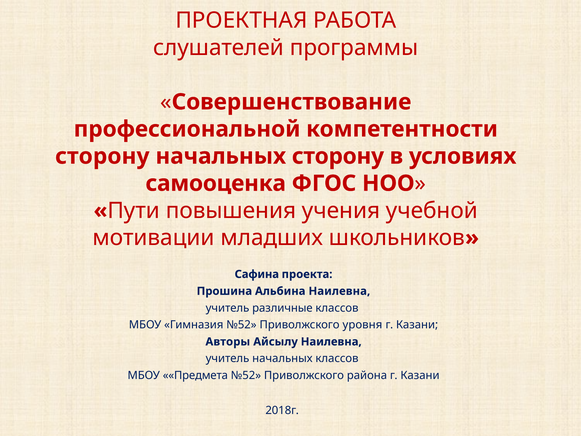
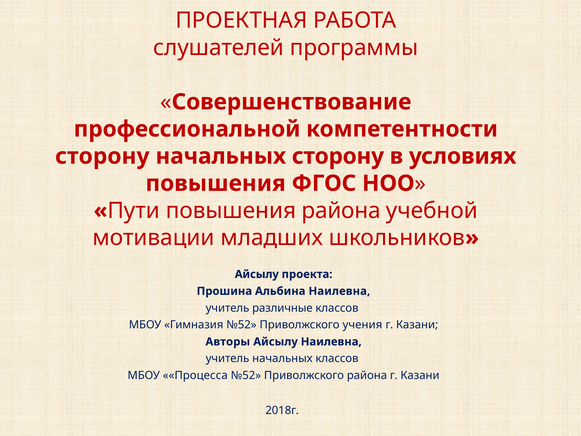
самооценка at (216, 183): самооценка -> повышения
повышения учения: учения -> района
Сафина at (257, 274): Сафина -> Айсылу
уровня: уровня -> учения
Предмета: Предмета -> Процесса
